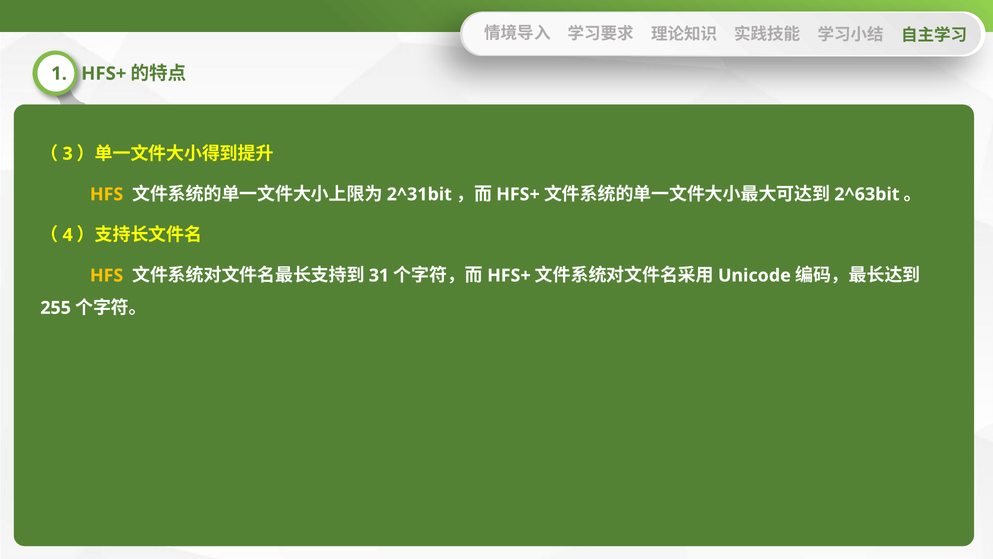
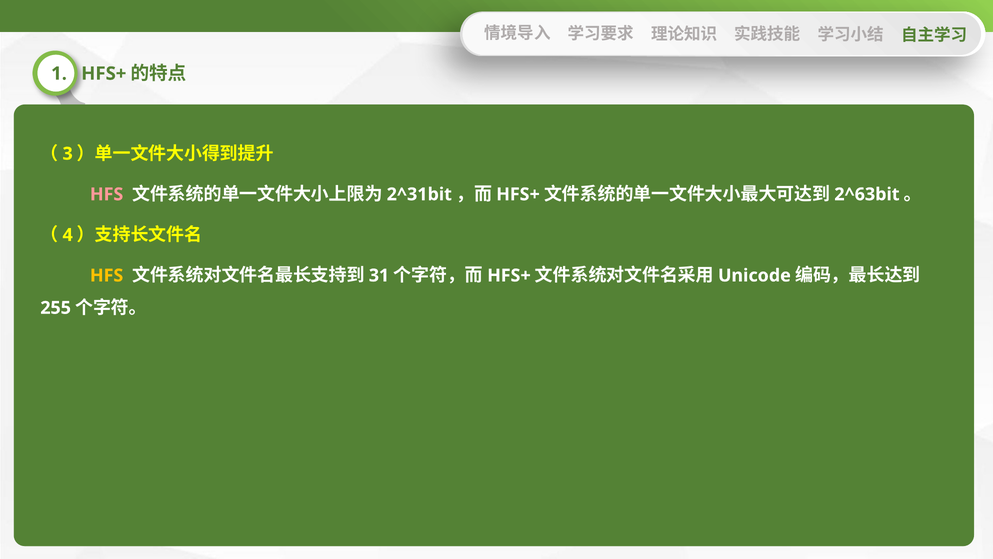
HFS at (107, 194) colour: yellow -> pink
